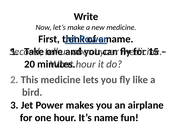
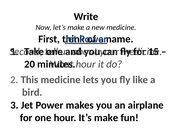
It’s name: name -> make
